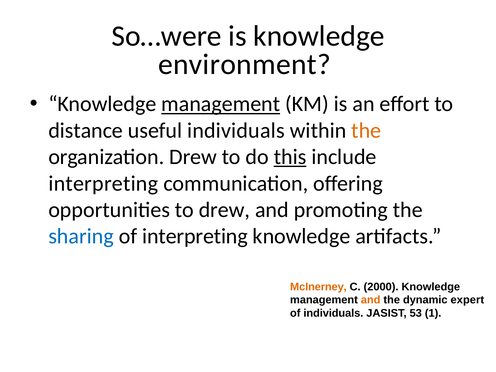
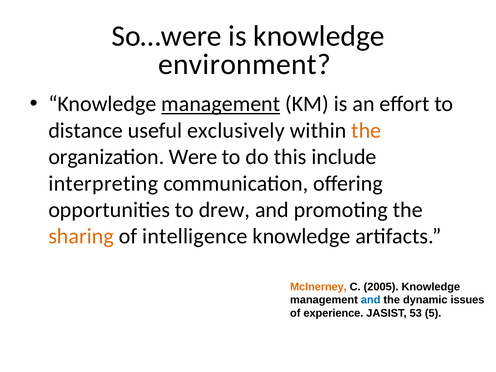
useful individuals: individuals -> exclusively
organization Drew: Drew -> Were
this underline: present -> none
sharing colour: blue -> orange
of interpreting: interpreting -> intelligence
2000: 2000 -> 2005
and at (371, 300) colour: orange -> blue
expert: expert -> issues
of individuals: individuals -> experience
1: 1 -> 5
